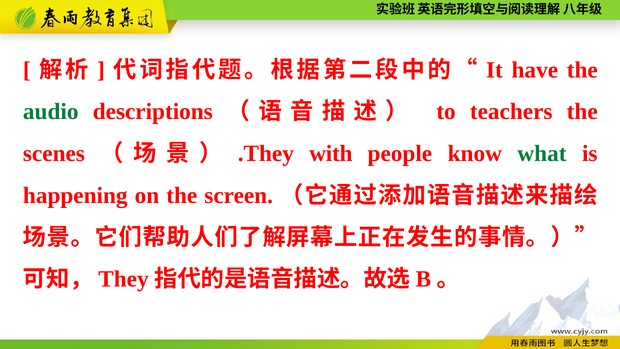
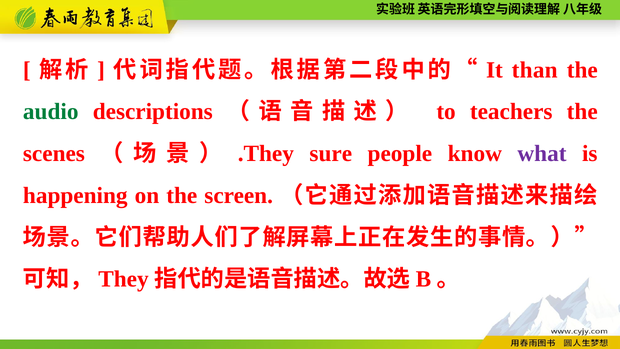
have: have -> than
with: with -> sure
what colour: green -> purple
